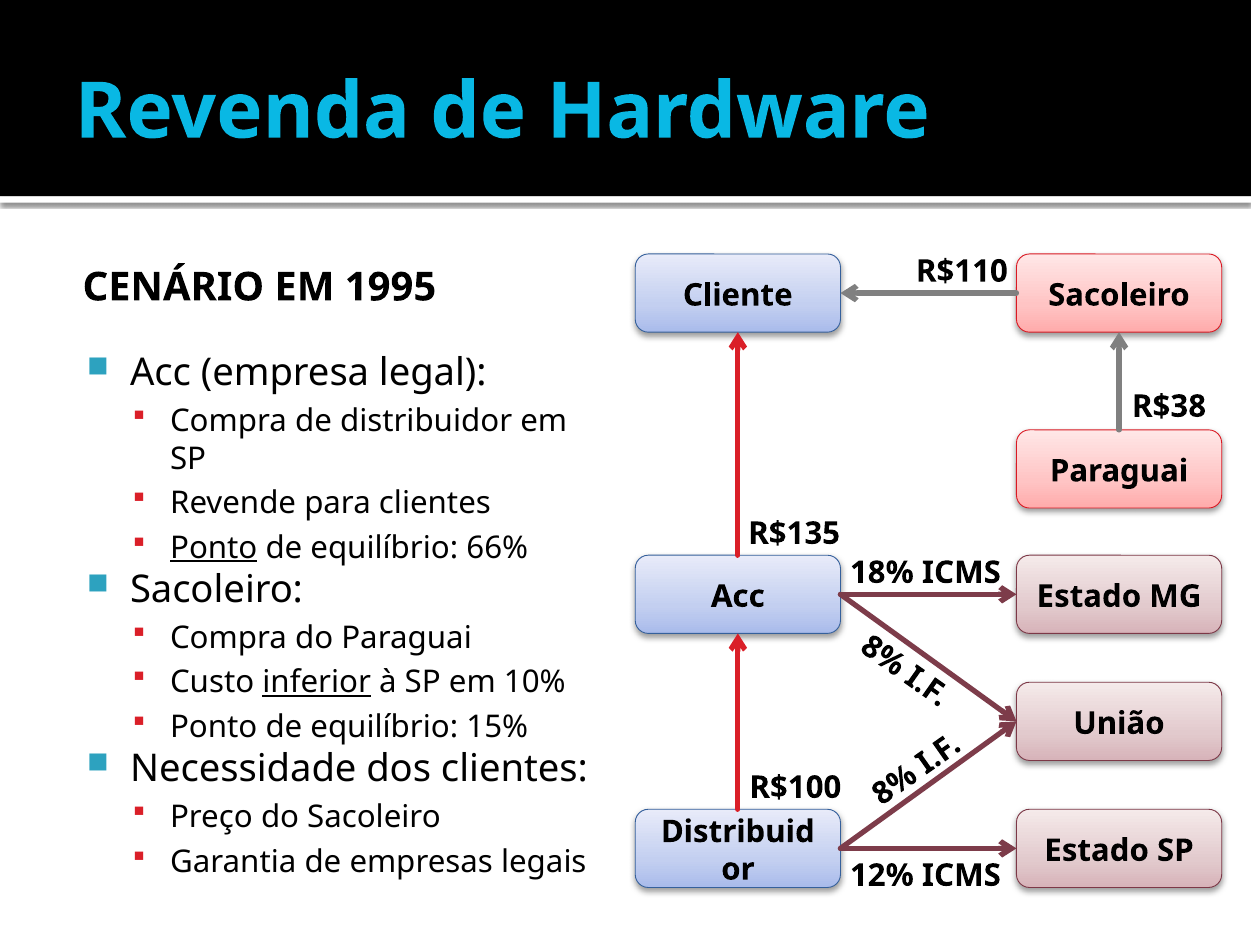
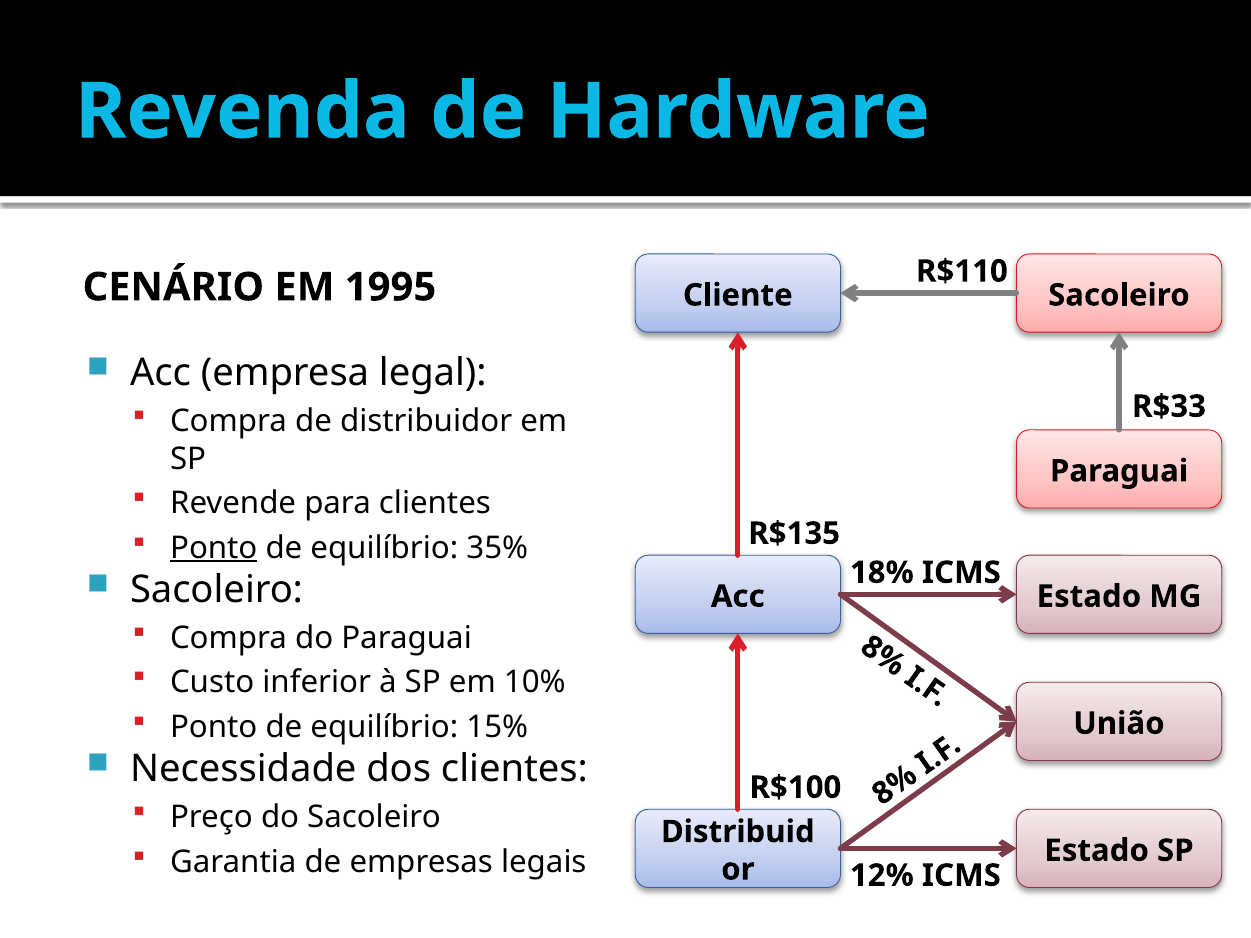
R$38: R$38 -> R$33
66%: 66% -> 35%
inferior underline: present -> none
